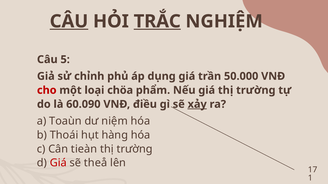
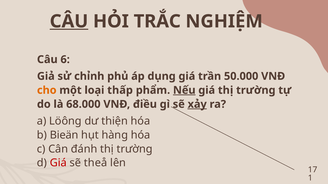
TRẮC underline: present -> none
5: 5 -> 6
cho colour: red -> orange
chöa: chöa -> thấp
Nếu underline: none -> present
60.090: 60.090 -> 68.000
Toaùn: Toaùn -> Löông
niệm: niệm -> thiện
Thoái: Thoái -> Bieän
tieàn: tieàn -> đánh
